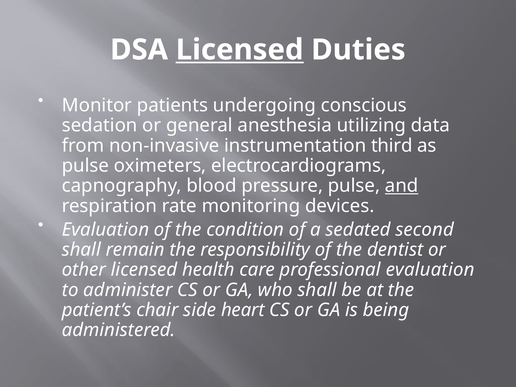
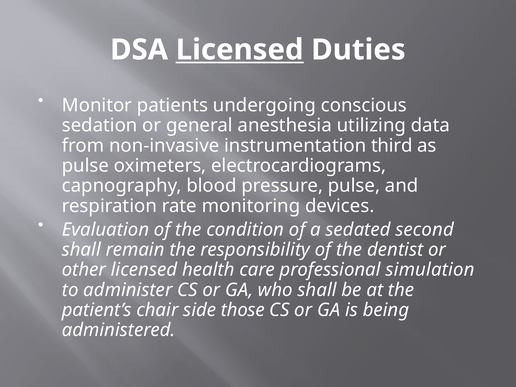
and underline: present -> none
professional evaluation: evaluation -> simulation
heart: heart -> those
